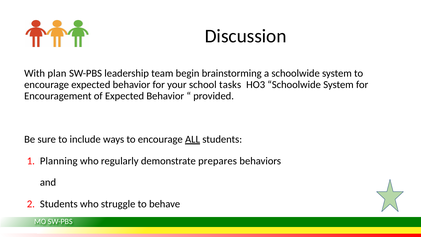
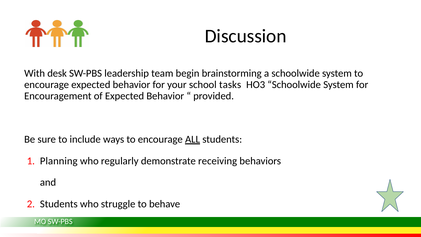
plan: plan -> desk
prepares: prepares -> receiving
